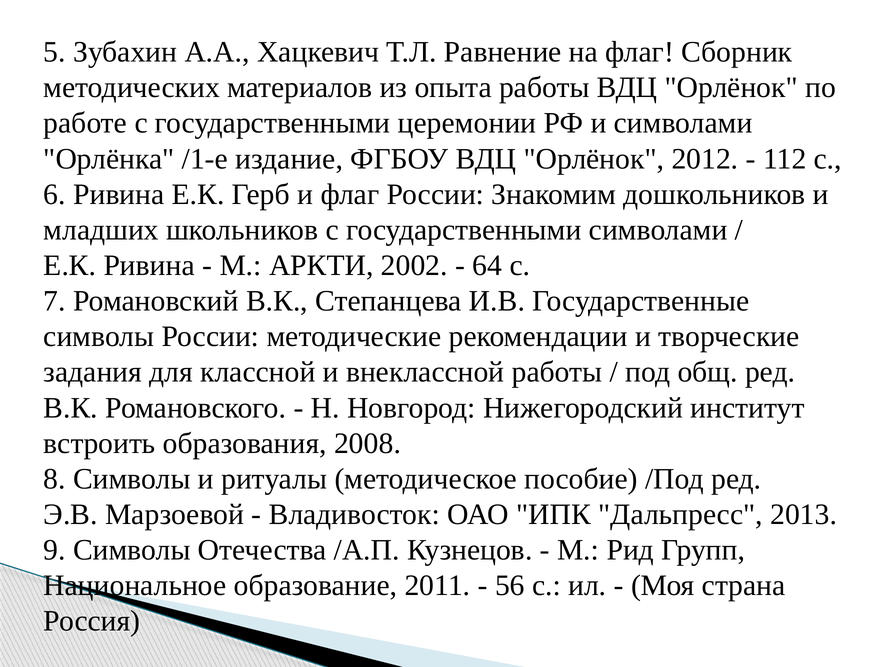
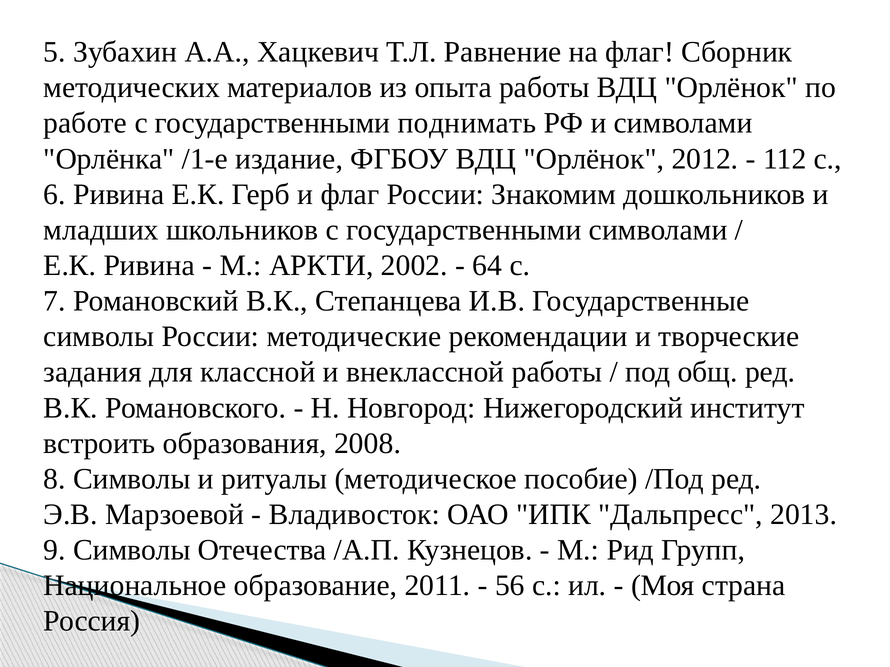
церемонии: церемонии -> поднимать
